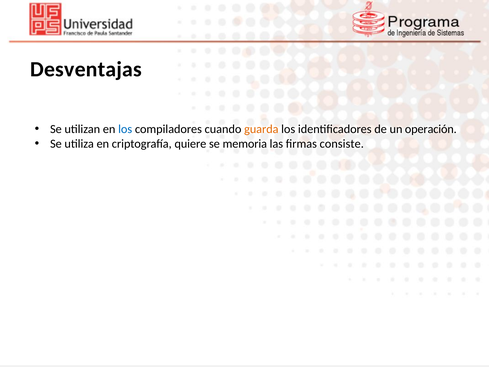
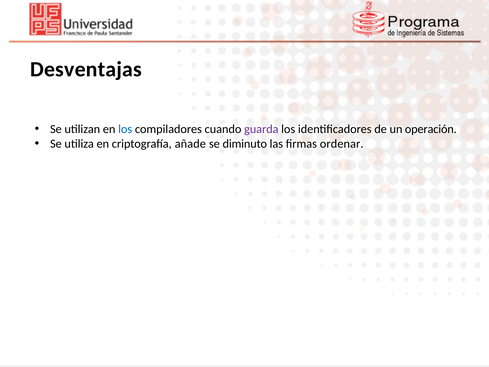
guarda colour: orange -> purple
quiere: quiere -> añade
memoria: memoria -> diminuto
consiste: consiste -> ordenar
